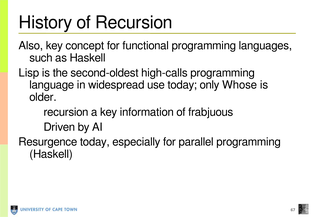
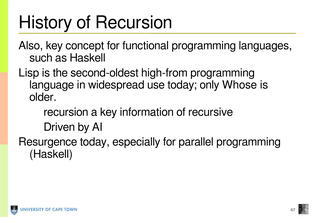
high-calls: high-calls -> high-from
frabjuous: frabjuous -> recursive
